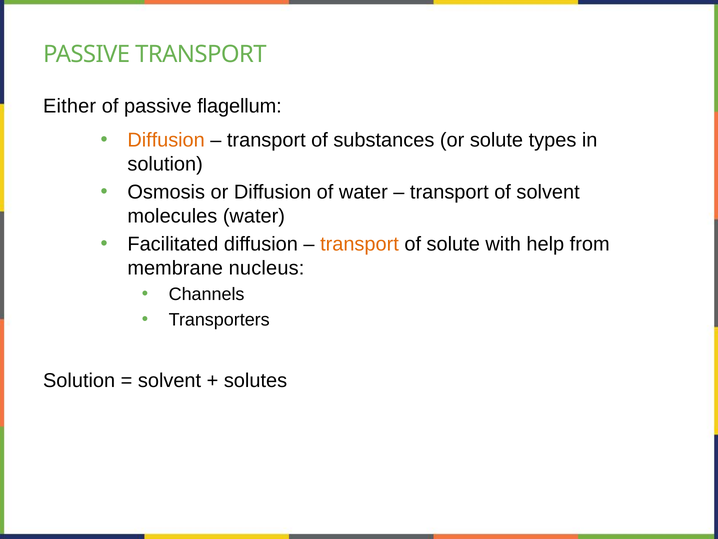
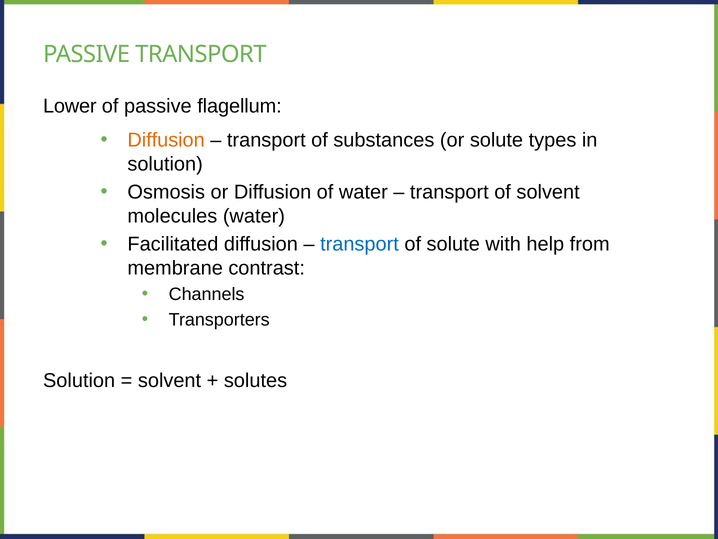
Either: Either -> Lower
transport at (359, 244) colour: orange -> blue
nucleus: nucleus -> contrast
